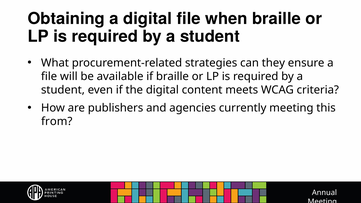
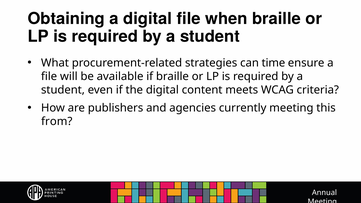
they: they -> time
